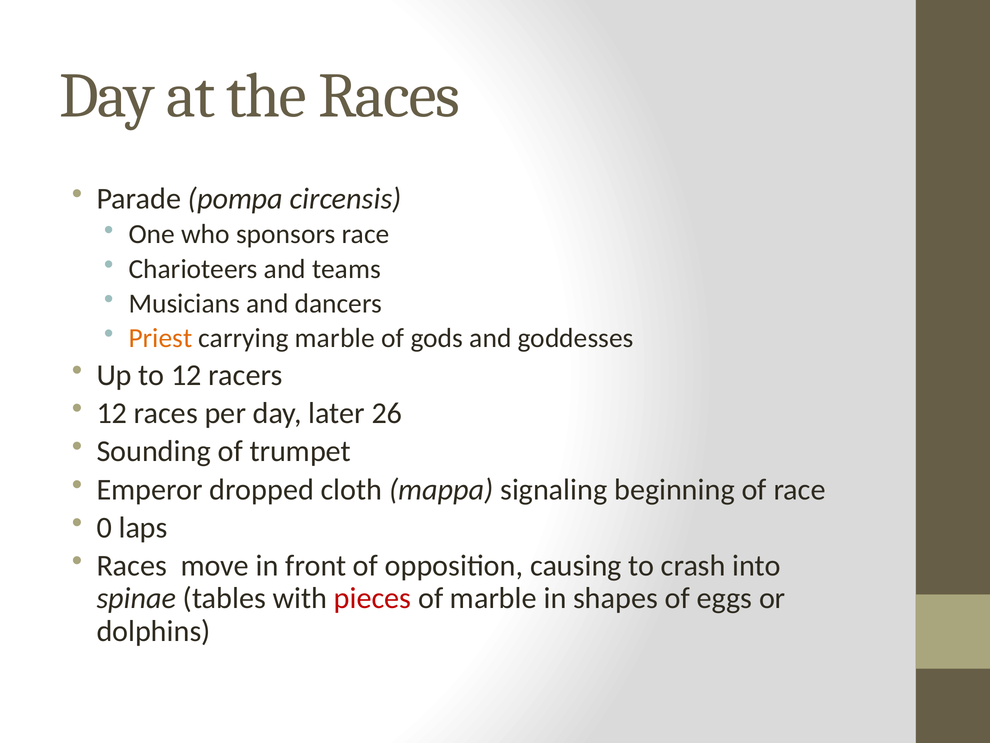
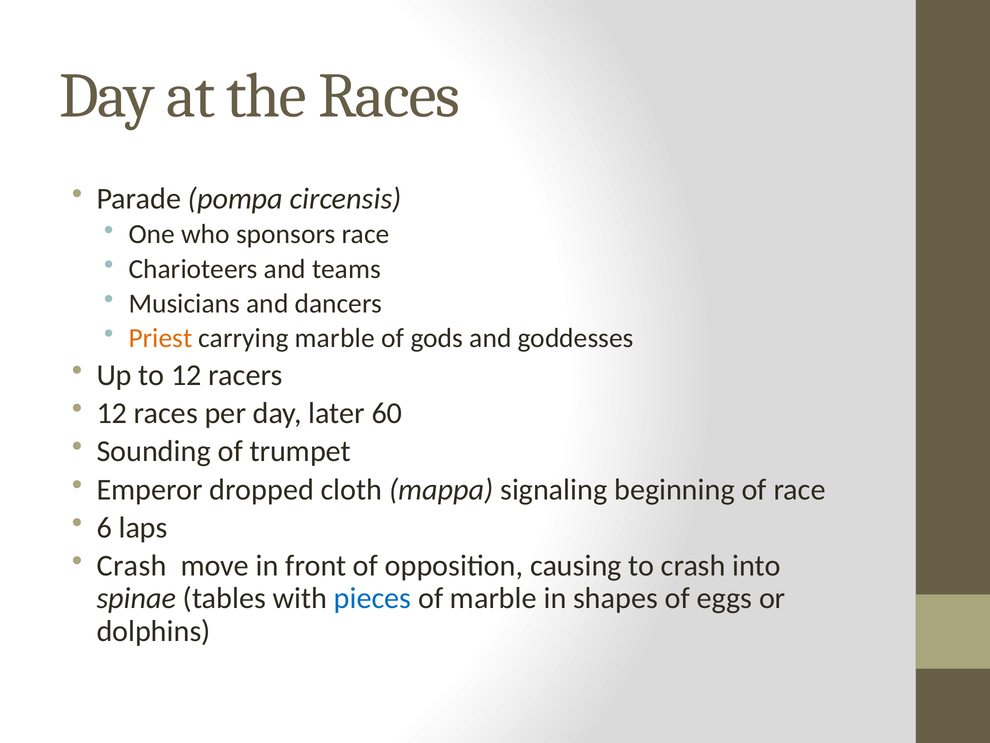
26: 26 -> 60
0: 0 -> 6
Races at (132, 565): Races -> Crash
pieces colour: red -> blue
